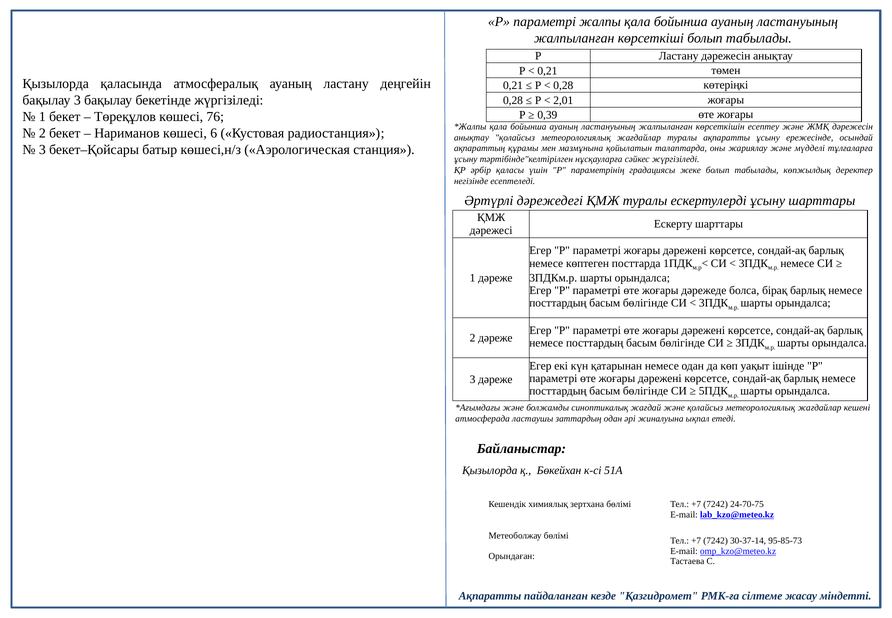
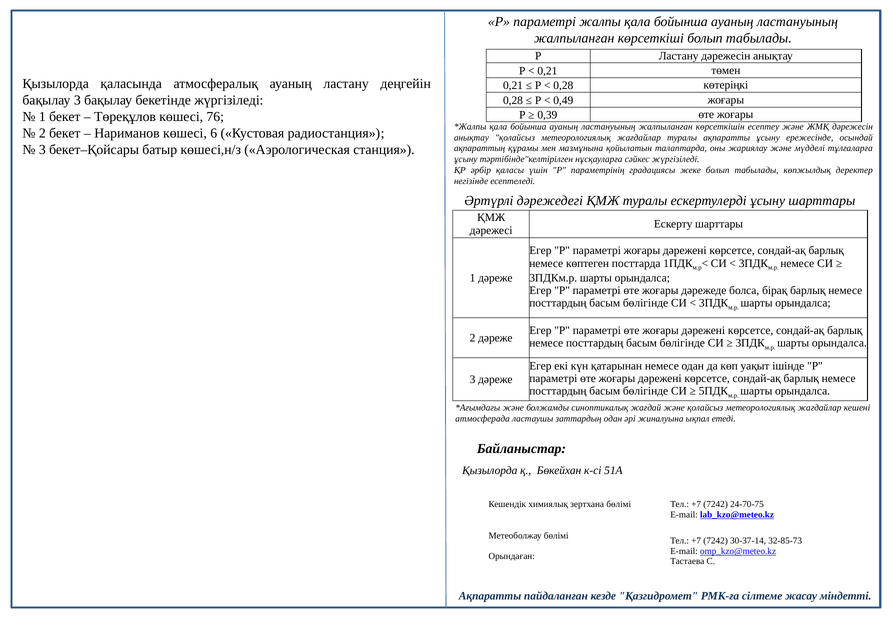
2,01: 2,01 -> 0,49
95-85-73: 95-85-73 -> 32-85-73
